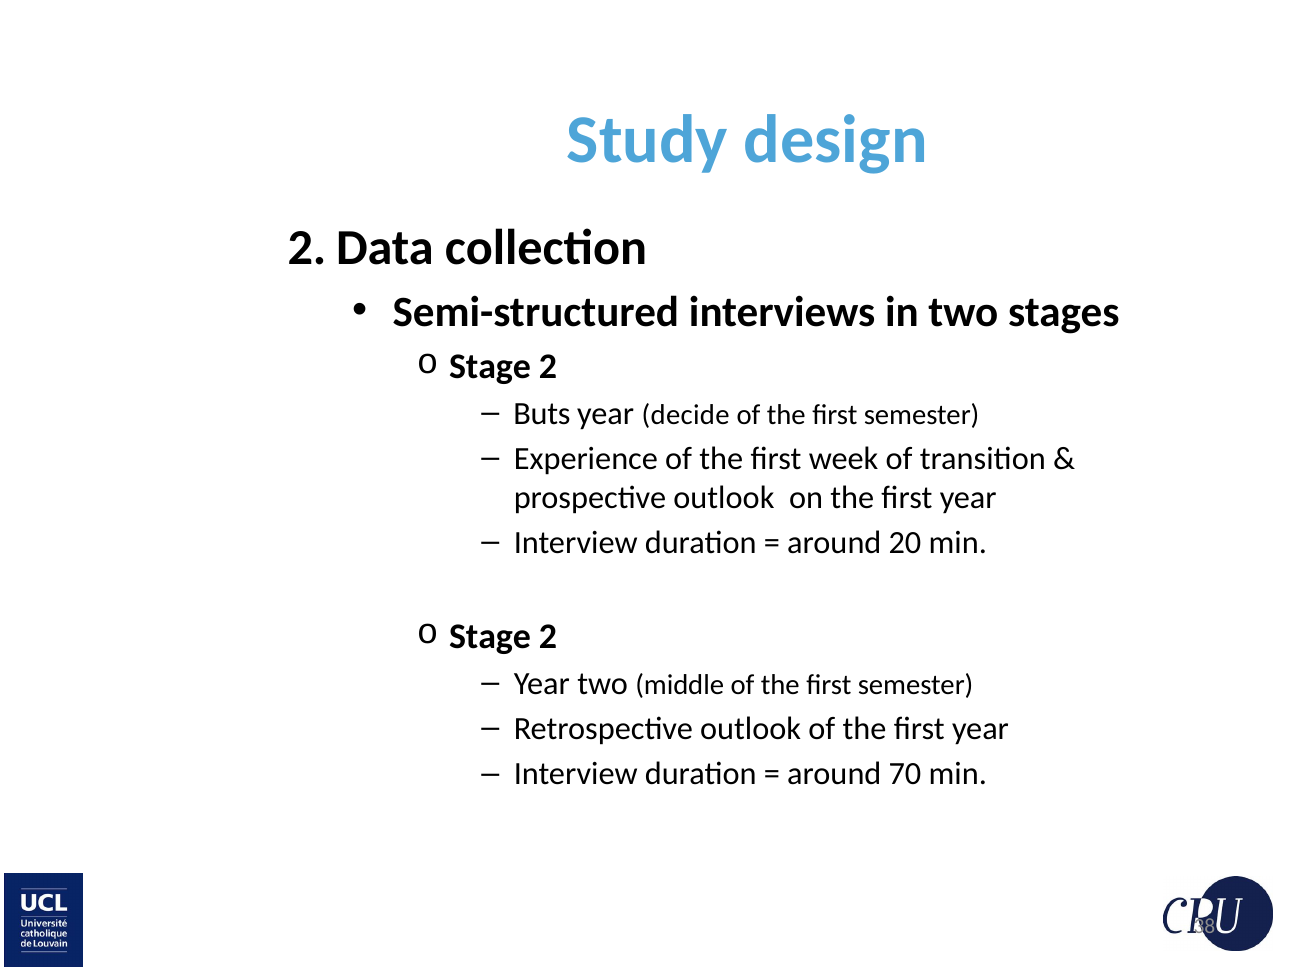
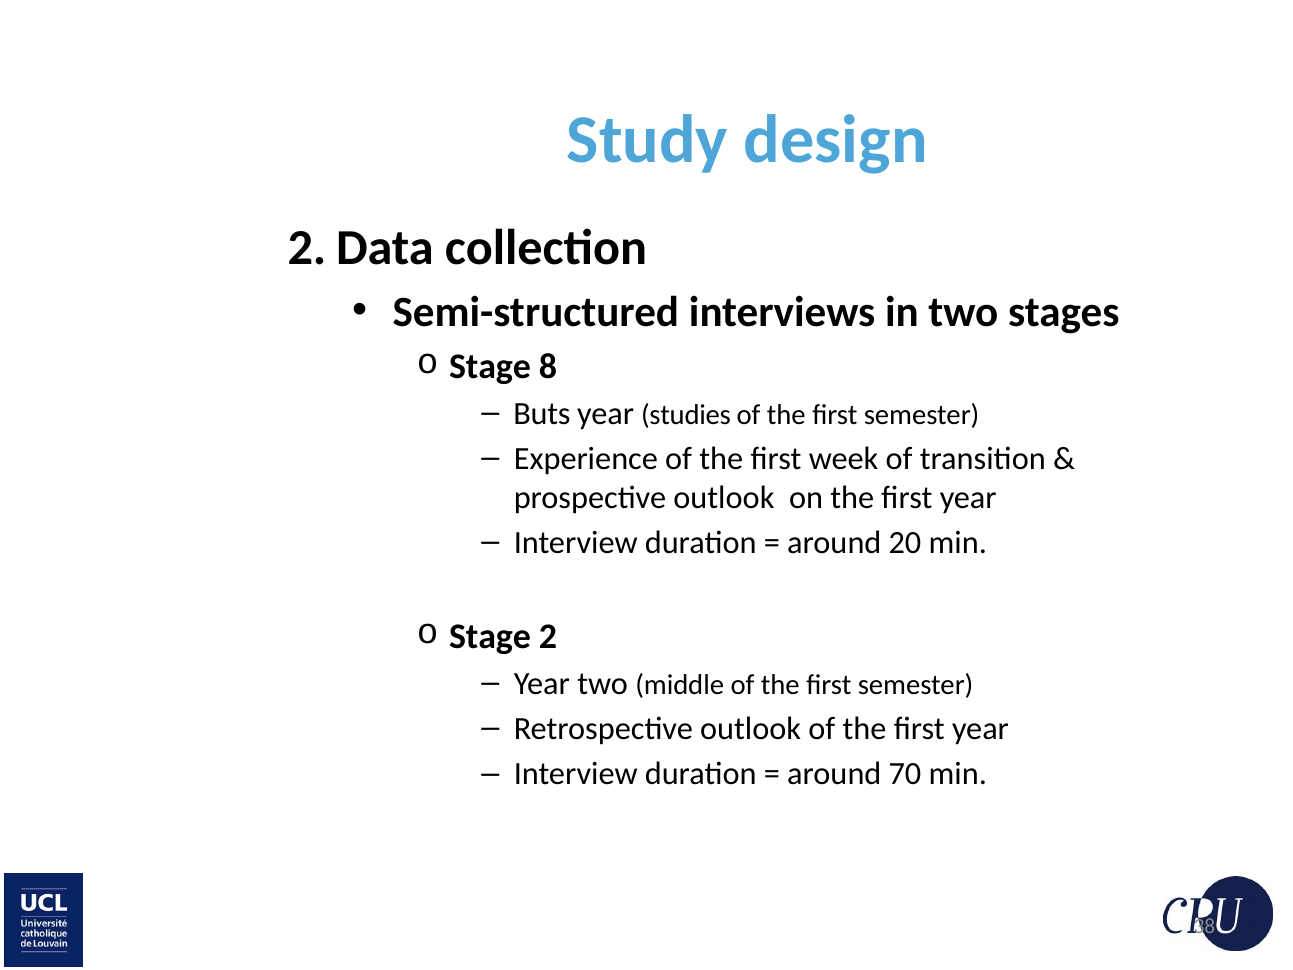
2 at (548, 366): 2 -> 8
decide: decide -> studies
